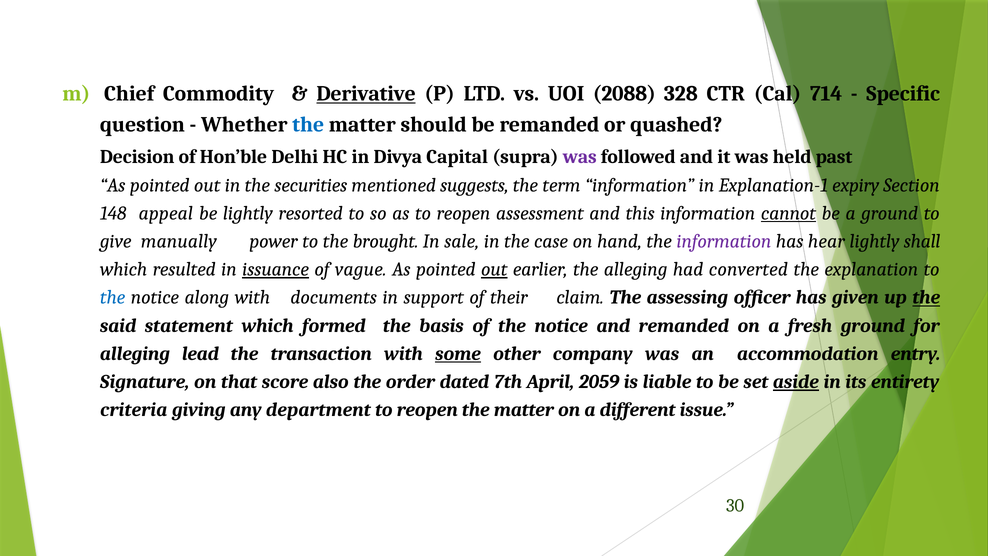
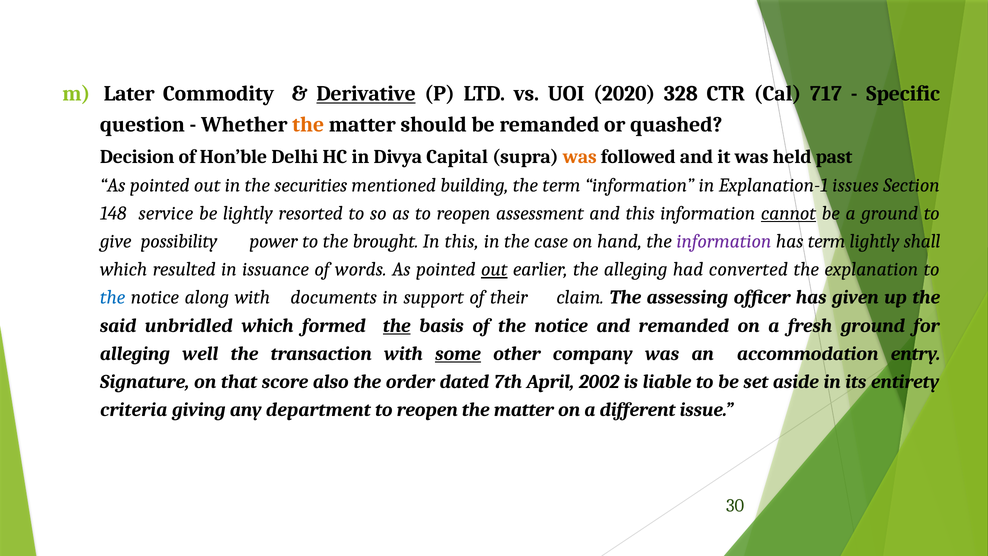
Chief: Chief -> Later
2088: 2088 -> 2020
714: 714 -> 717
the at (308, 125) colour: blue -> orange
was at (580, 157) colour: purple -> orange
suggests: suggests -> building
expiry: expiry -> issues
appeal: appeal -> service
manually: manually -> possibility
In sale: sale -> this
has hear: hear -> term
issuance underline: present -> none
vague: vague -> words
the at (926, 297) underline: present -> none
statement: statement -> unbridled
the at (397, 325) underline: none -> present
lead: lead -> well
2059: 2059 -> 2002
aside underline: present -> none
